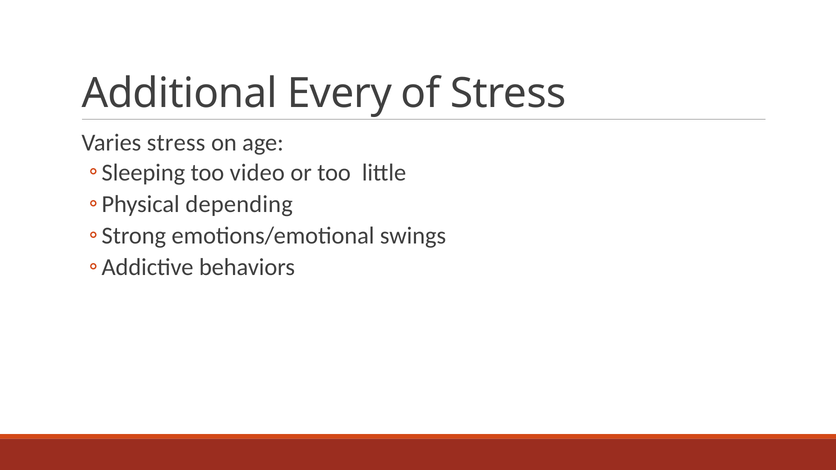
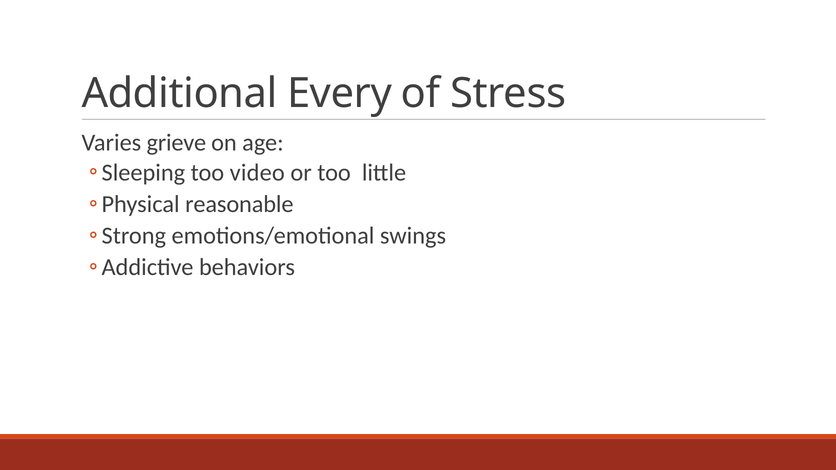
Varies stress: stress -> grieve
depending: depending -> reasonable
